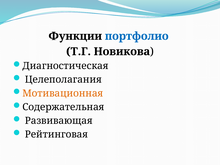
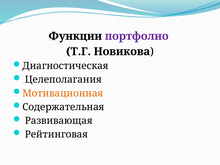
портфолио colour: blue -> purple
